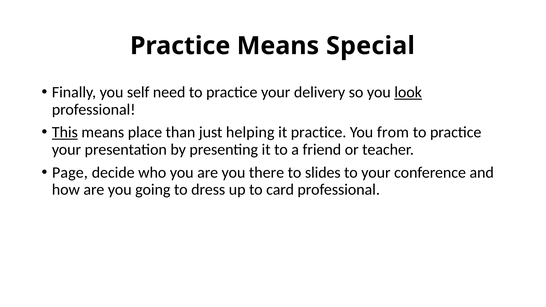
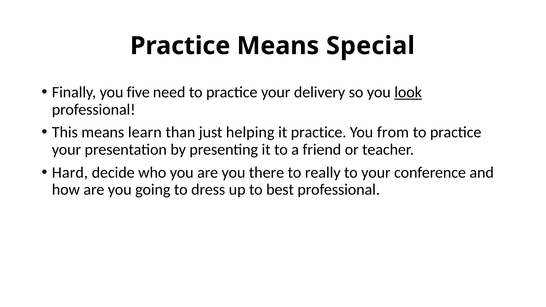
self: self -> five
This underline: present -> none
place: place -> learn
Page: Page -> Hard
slides: slides -> really
card: card -> best
